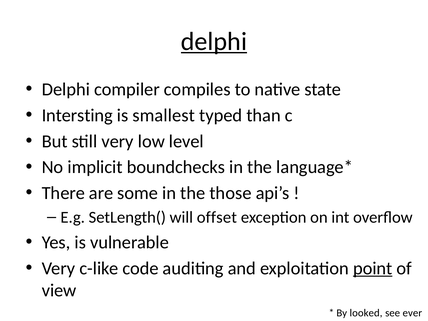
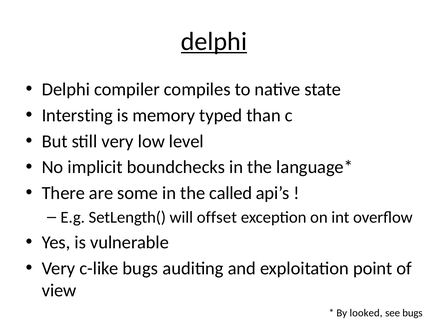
smallest: smallest -> memory
those: those -> called
c-like code: code -> bugs
point underline: present -> none
see ever: ever -> bugs
